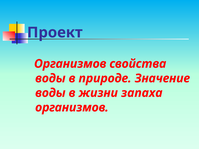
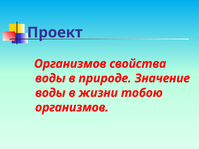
запаха: запаха -> тобою
